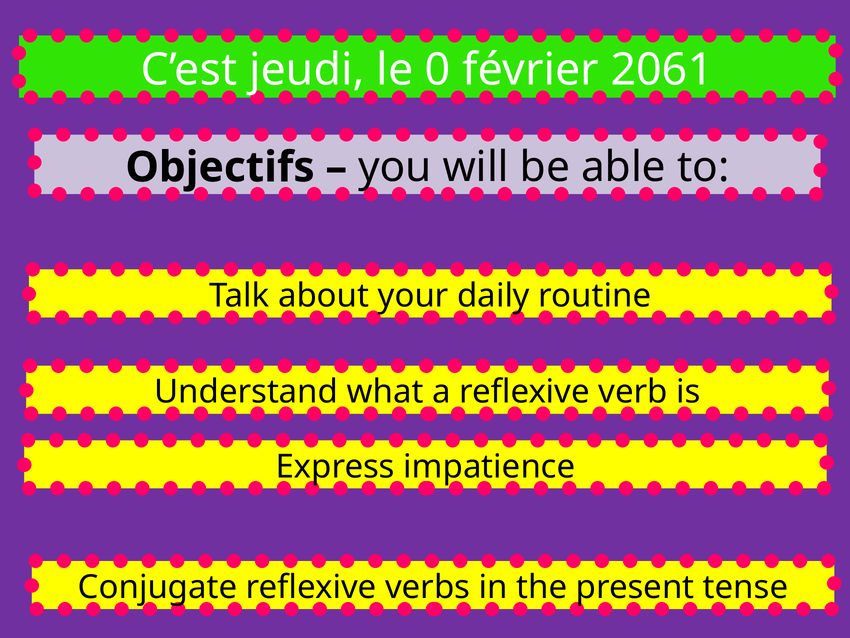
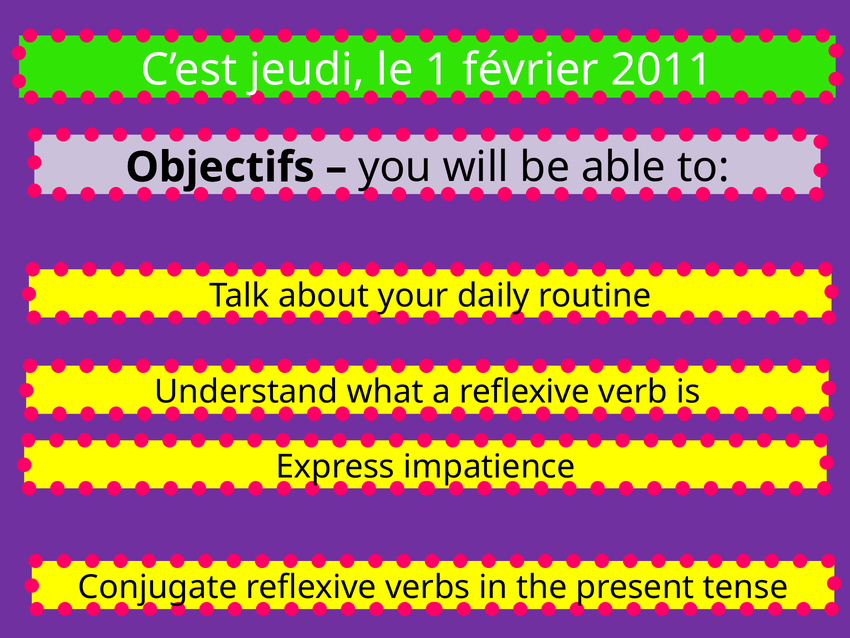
0: 0 -> 1
2061: 2061 -> 2011
